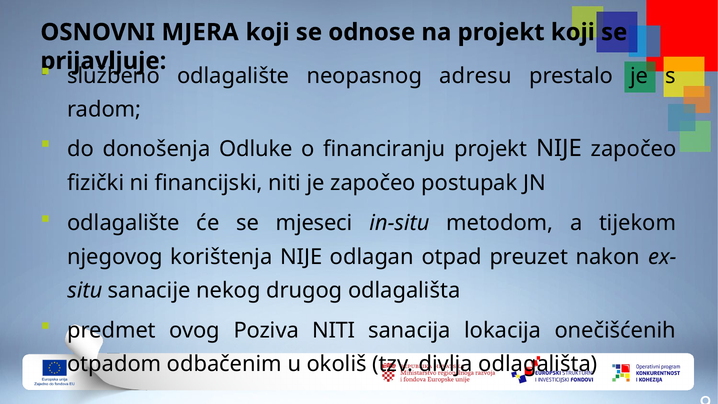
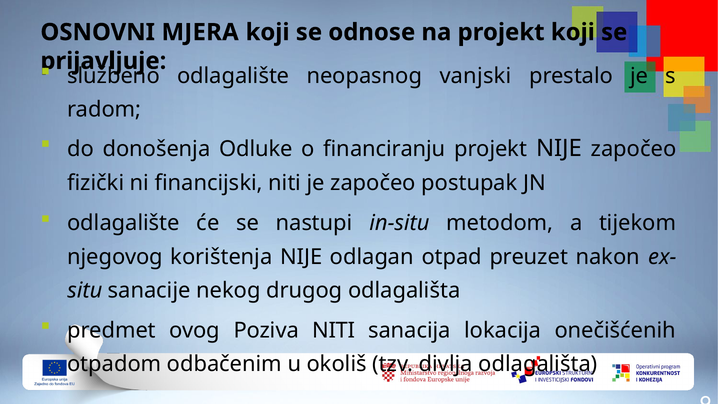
adresu: adresu -> vanjski
mjeseci: mjeseci -> nastupi
